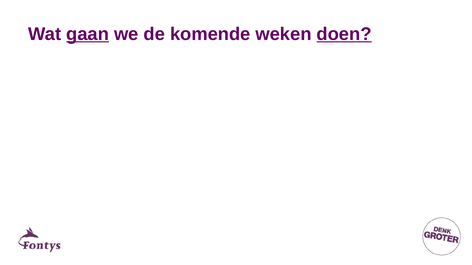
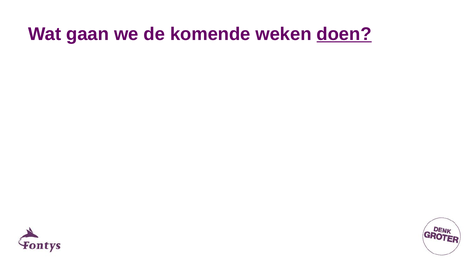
gaan underline: present -> none
